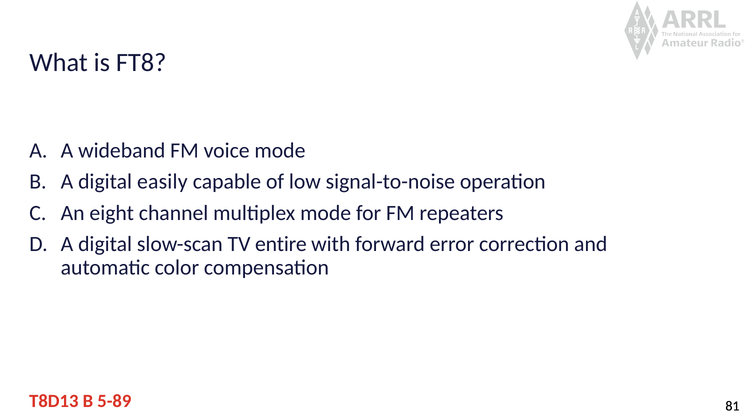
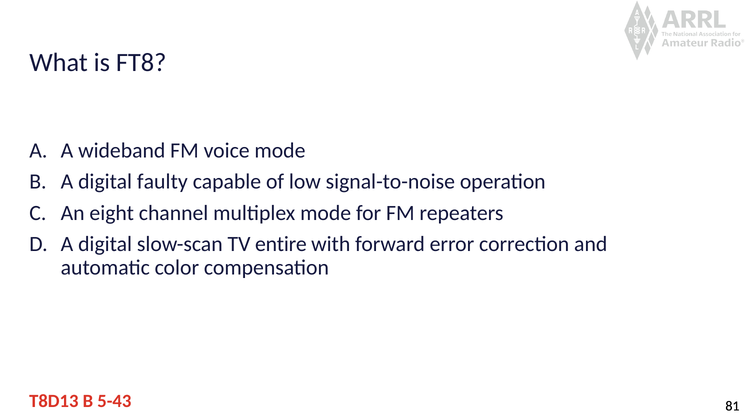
easily: easily -> faulty
5-89: 5-89 -> 5-43
